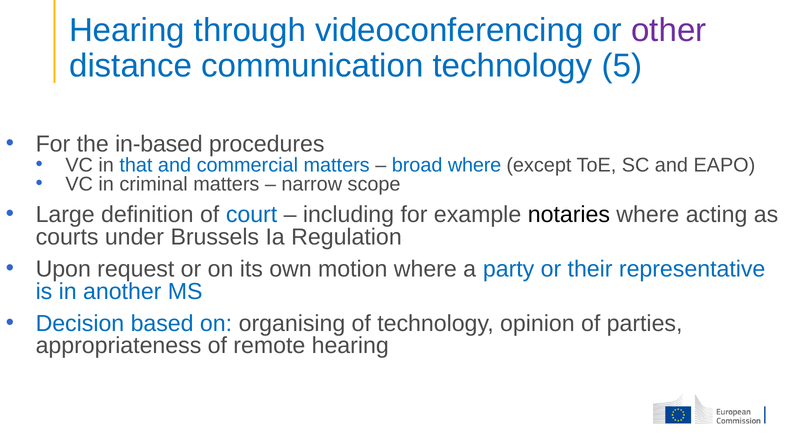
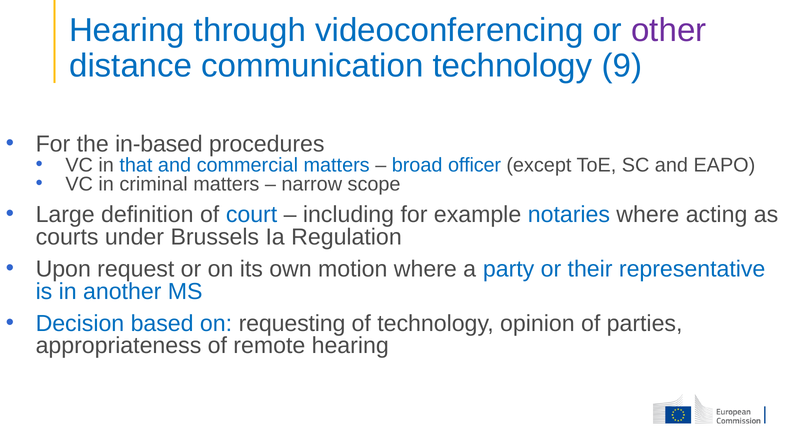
5: 5 -> 9
broad where: where -> officer
notaries colour: black -> blue
organising: organising -> requesting
